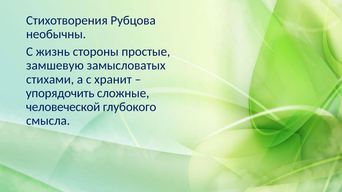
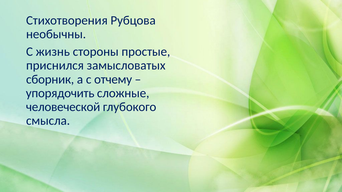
замшевую: замшевую -> приснился
стихами: стихами -> сборник
хранит: хранит -> отчему
